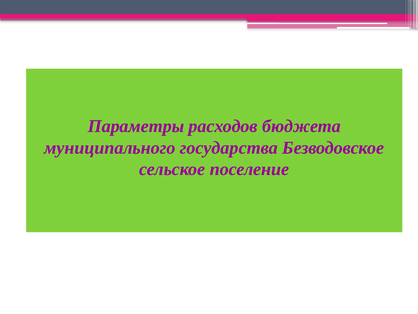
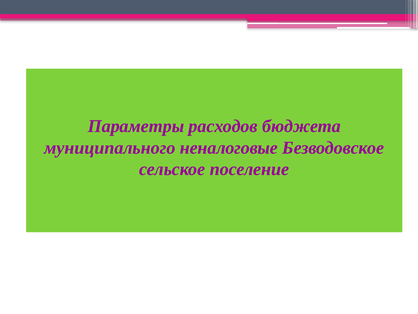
государства: государства -> неналоговые
